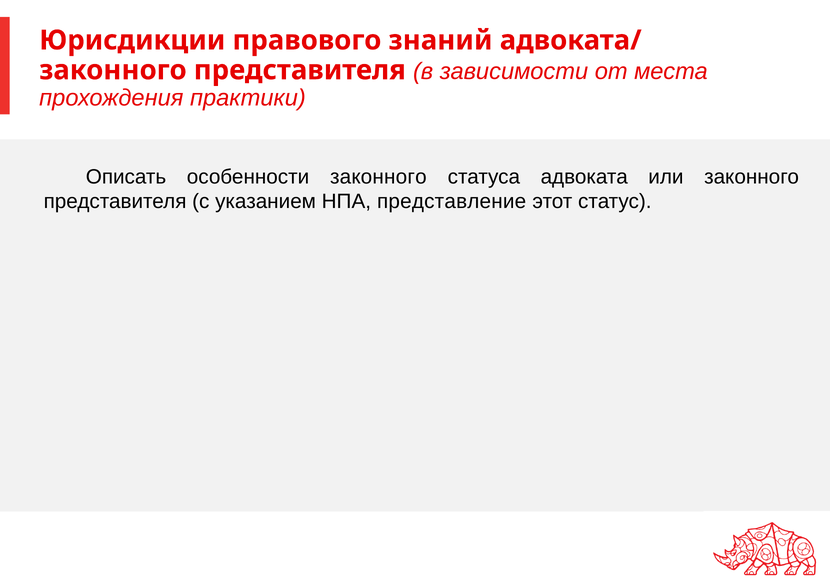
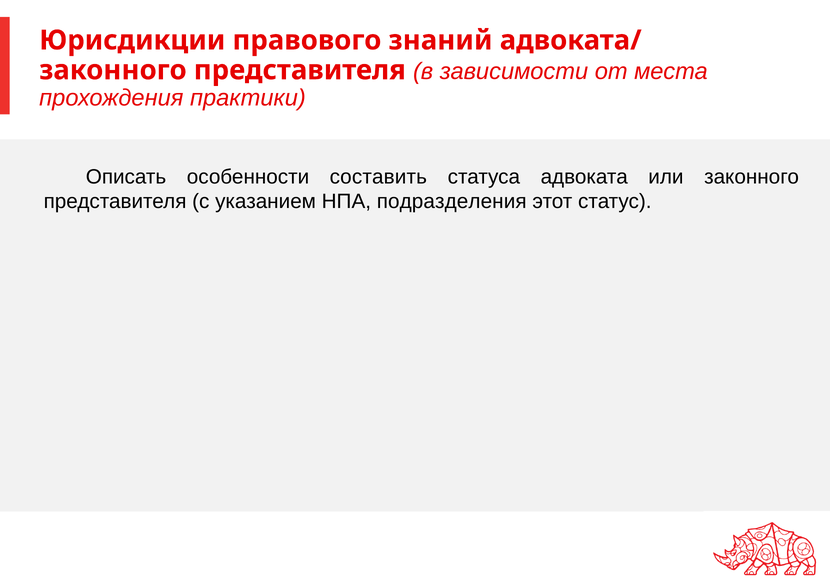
особенности законного: законного -> составить
представление: представление -> подразделения
